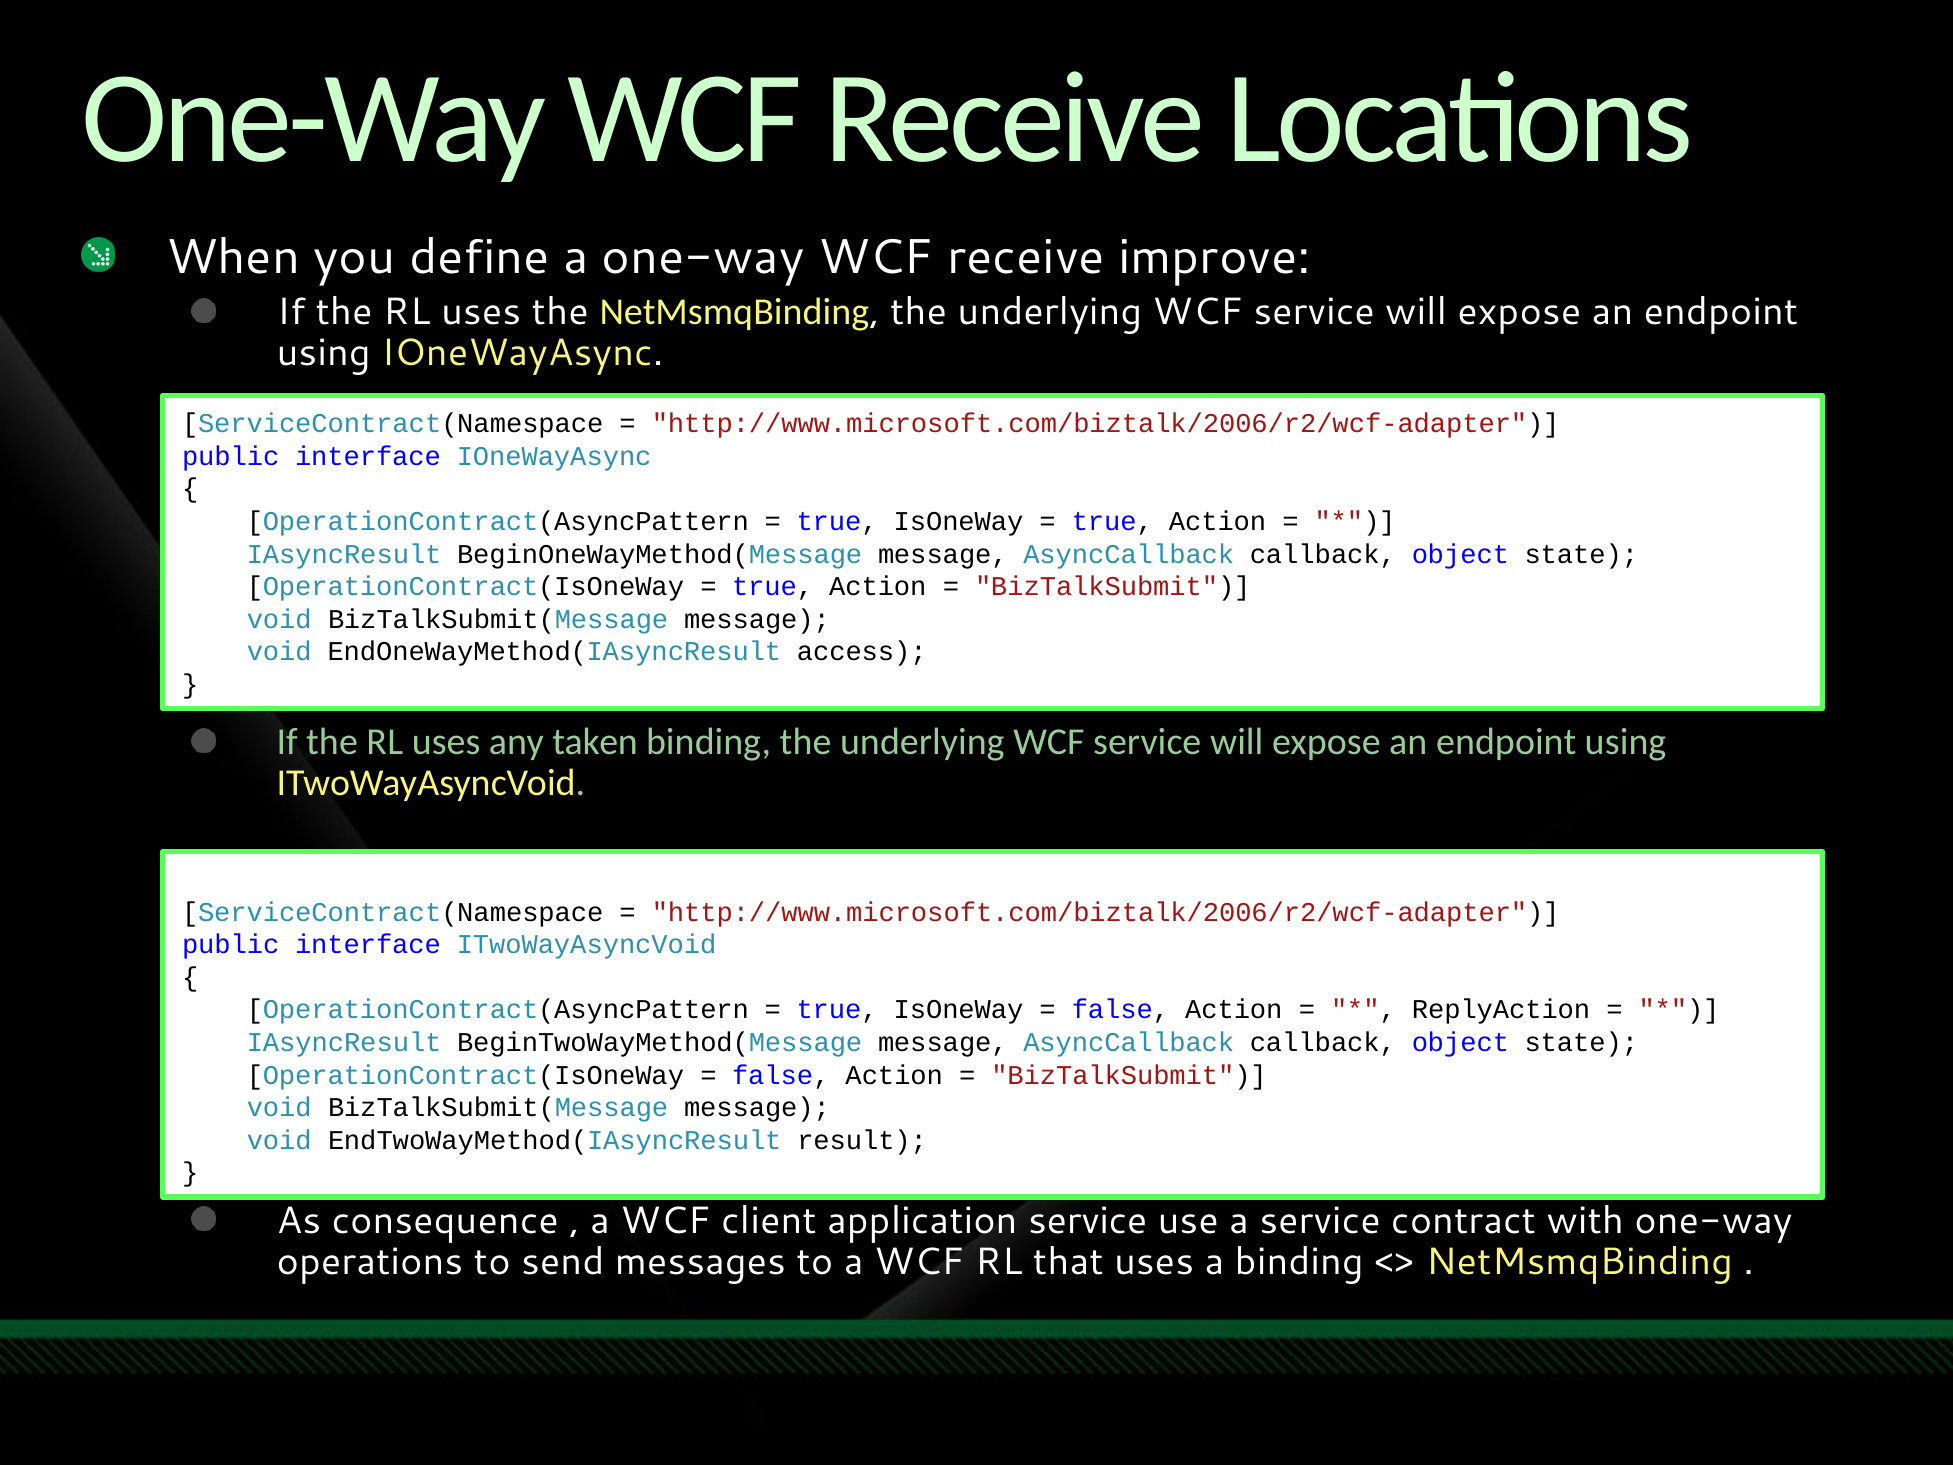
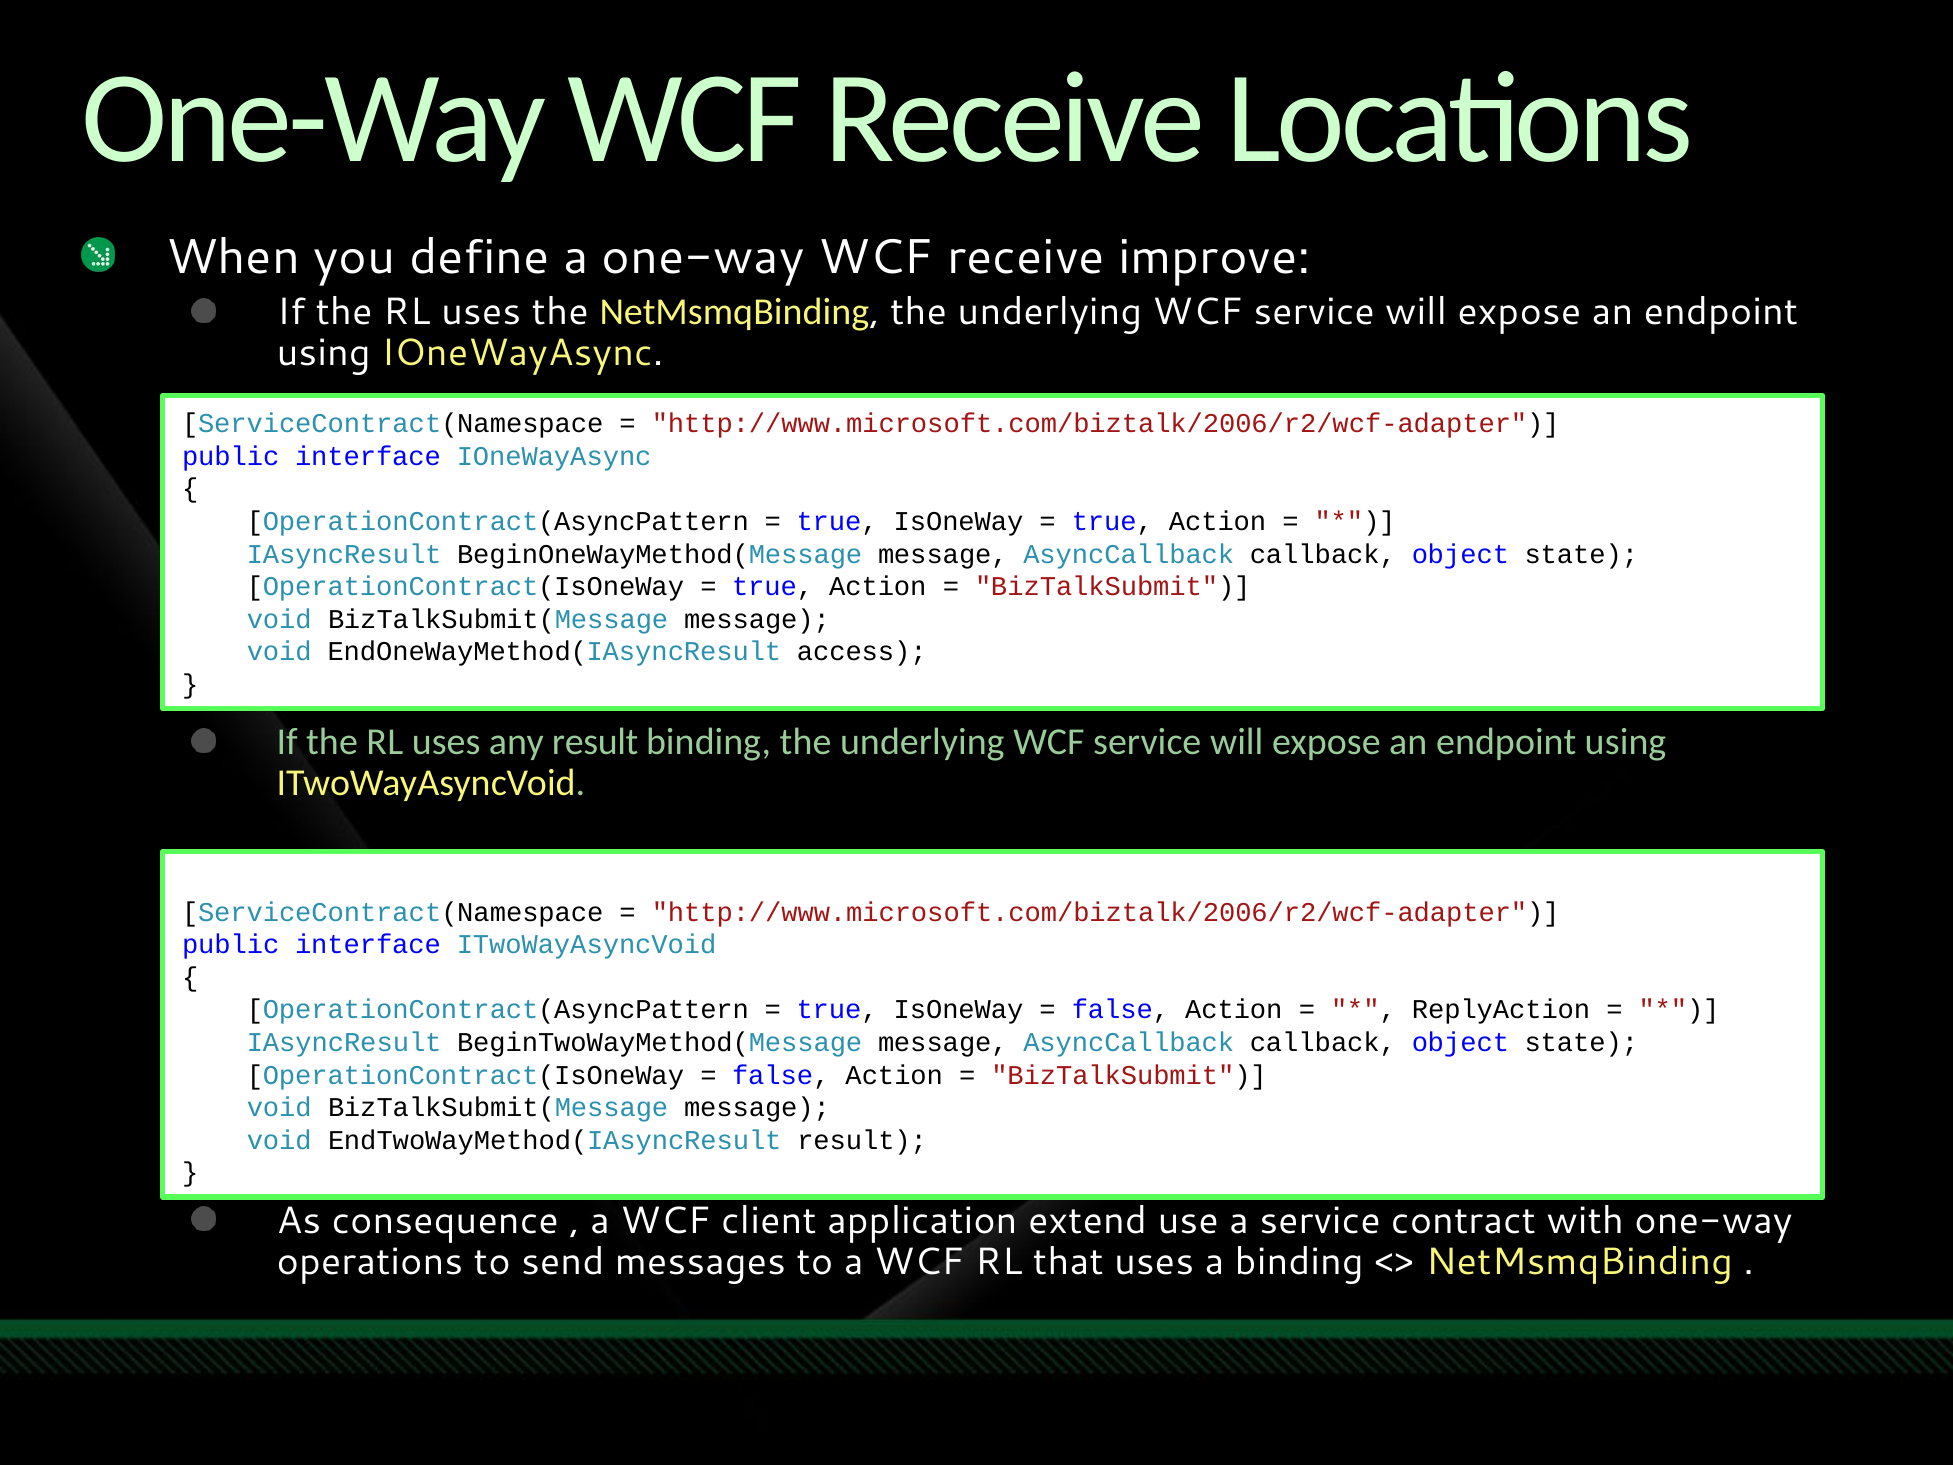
any taken: taken -> result
application service: service -> extend
